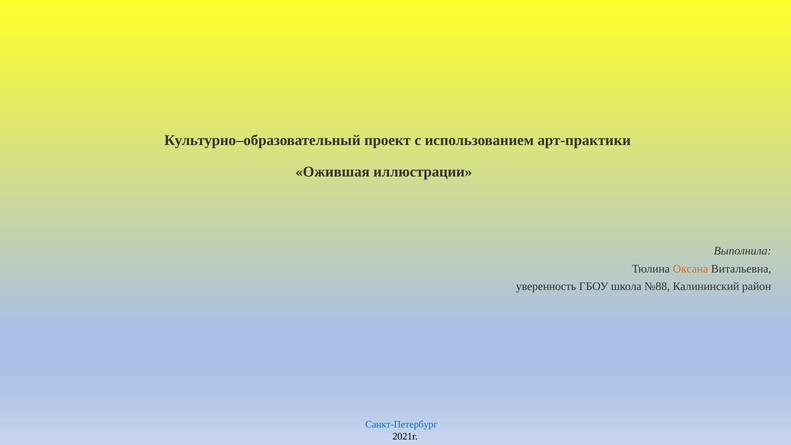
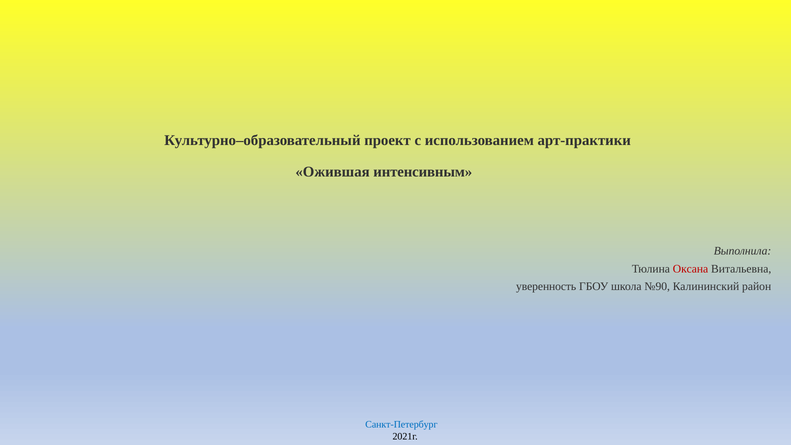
иллюстрации: иллюстрации -> интенсивным
Оксана colour: orange -> red
№88: №88 -> №90
